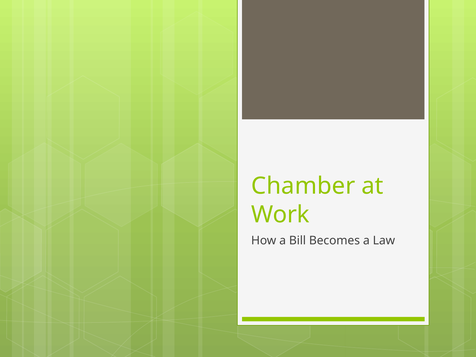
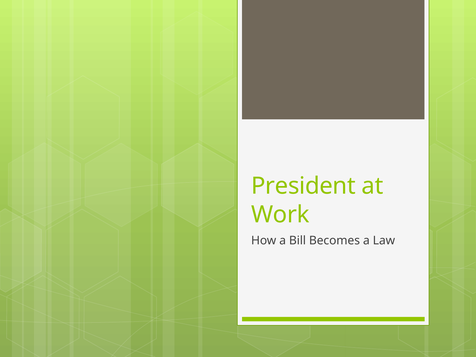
Chamber: Chamber -> President
